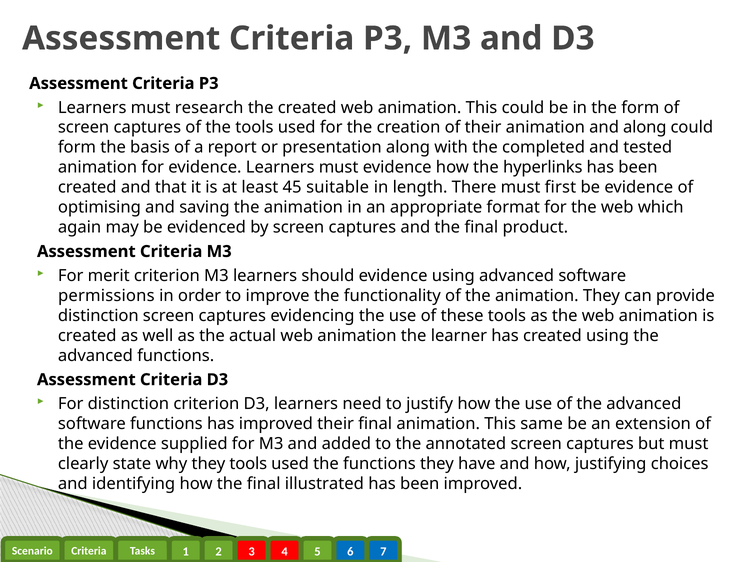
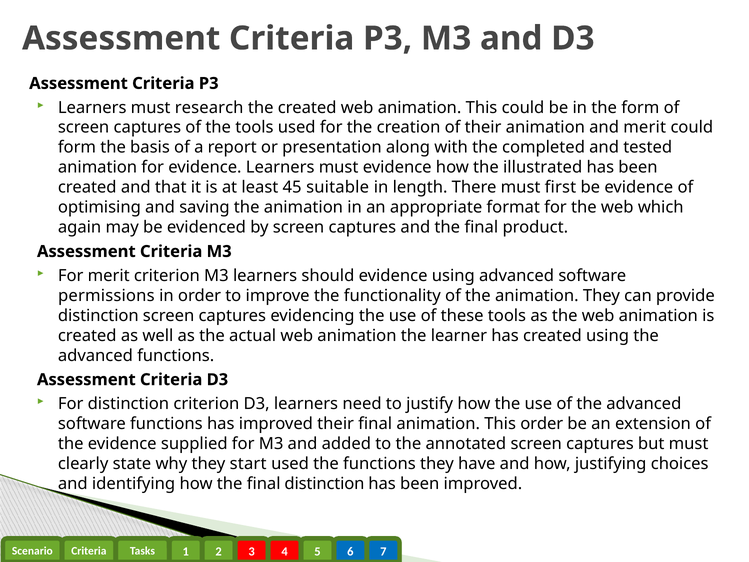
and along: along -> merit
hyperlinks: hyperlinks -> illustrated
This same: same -> order
they tools: tools -> start
final illustrated: illustrated -> distinction
